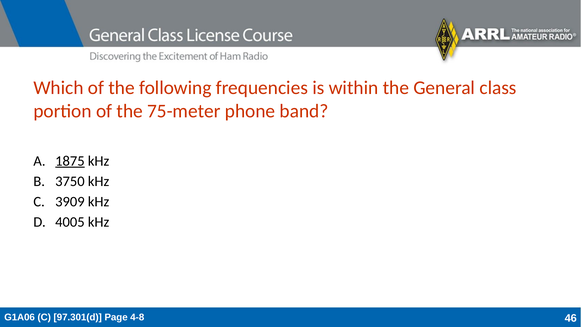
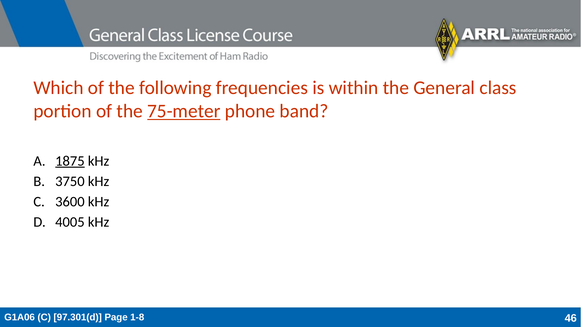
75-meter underline: none -> present
3909: 3909 -> 3600
4-8: 4-8 -> 1-8
